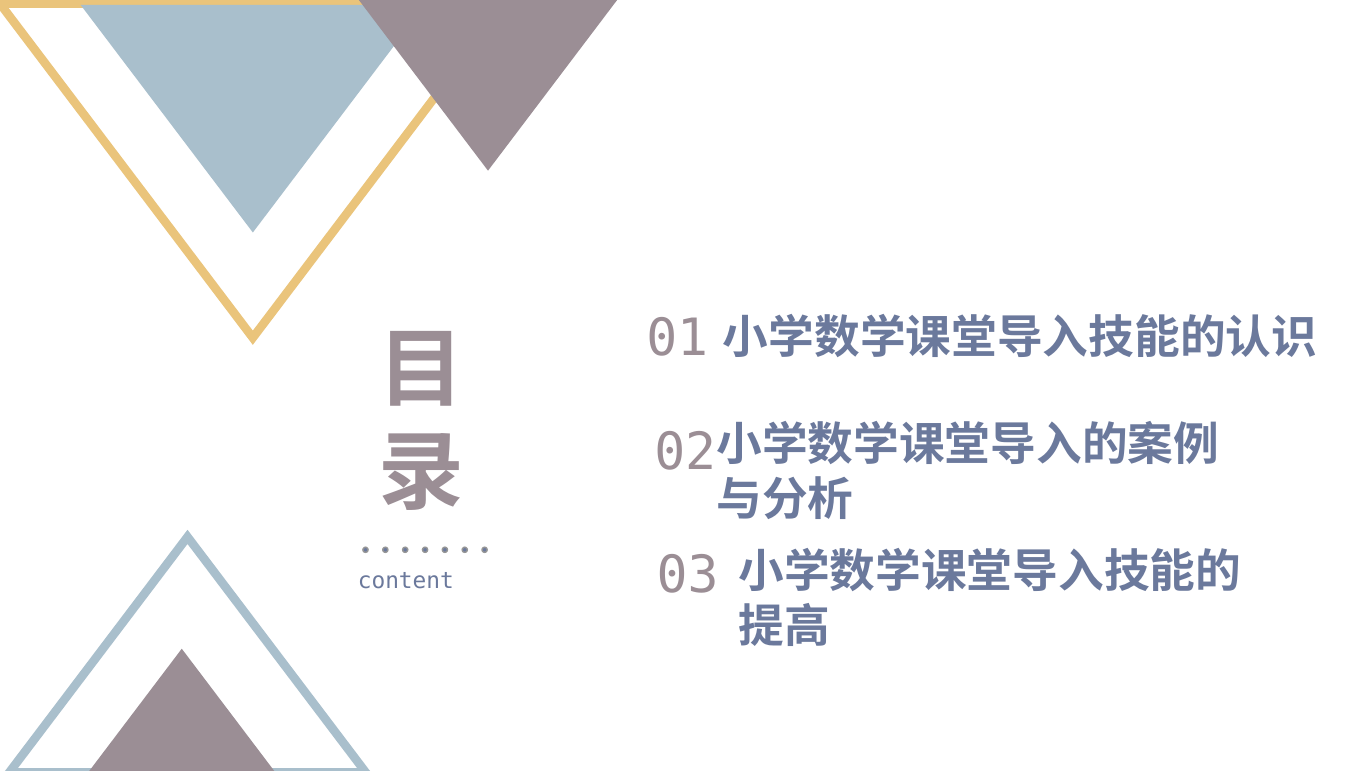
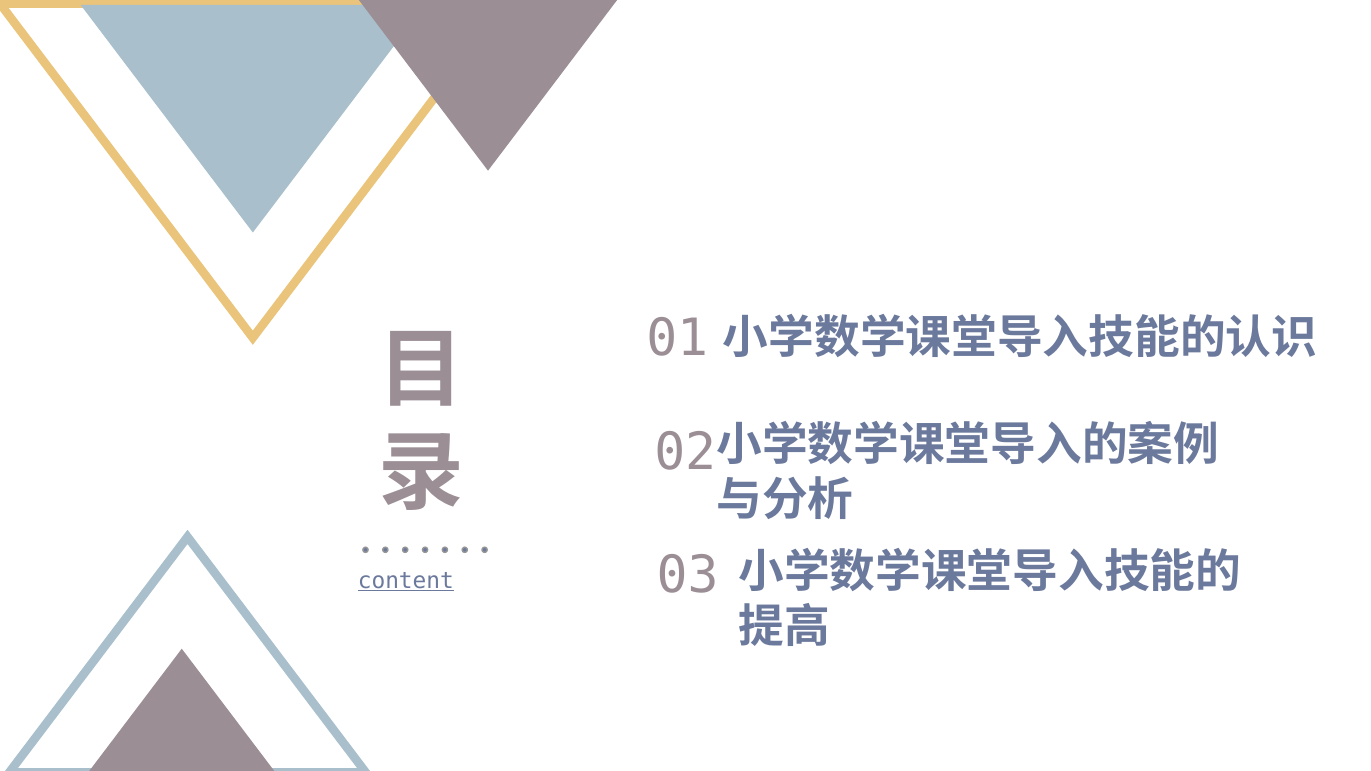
content underline: none -> present
